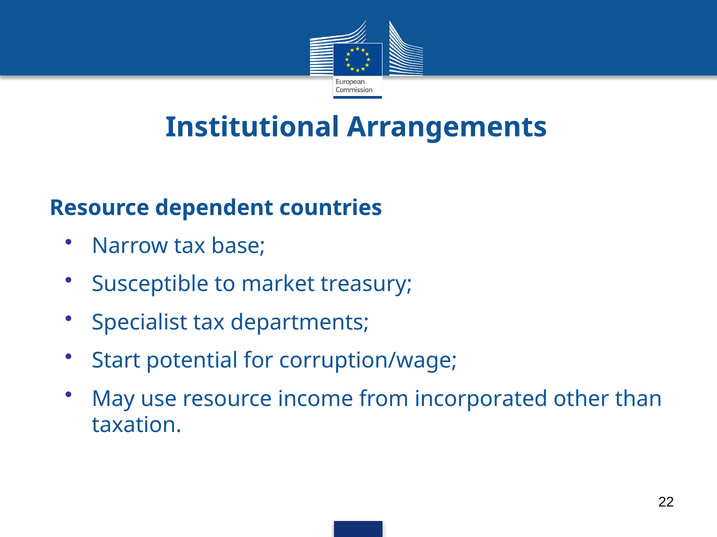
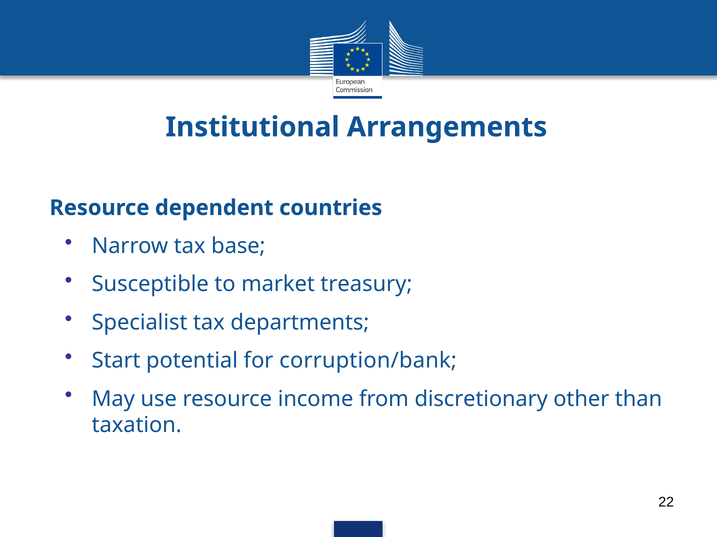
corruption/wage: corruption/wage -> corruption/bank
incorporated: incorporated -> discretionary
